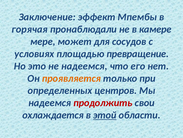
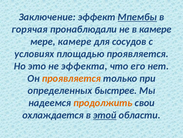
Мпембы underline: none -> present
мере может: может -> камере
площадью превращение: превращение -> проявляется
не надеемся: надеемся -> эффекта
центров: центров -> быстрее
продолжить colour: red -> orange
